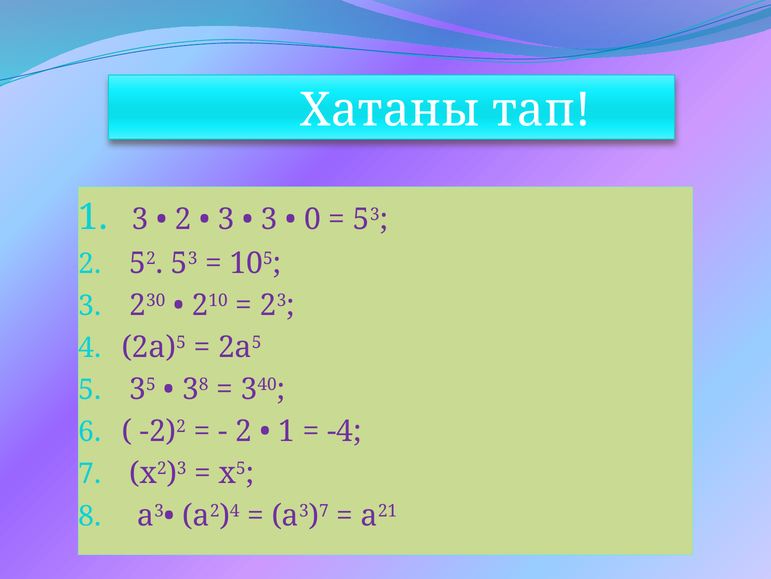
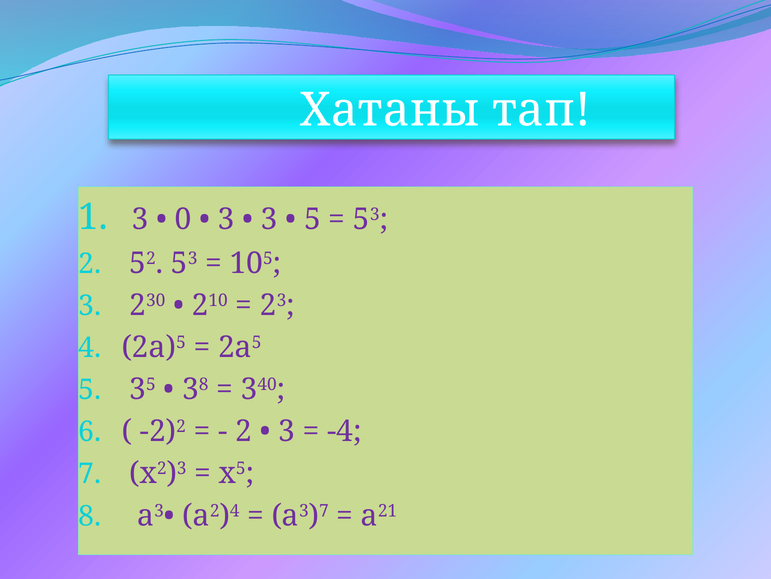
2 at (183, 219): 2 -> 0
0 at (312, 219): 0 -> 5
1 at (287, 431): 1 -> 3
